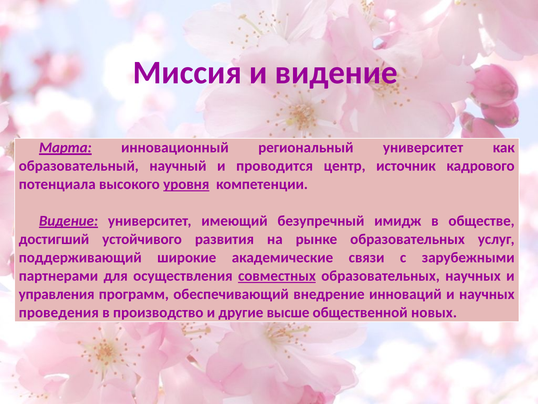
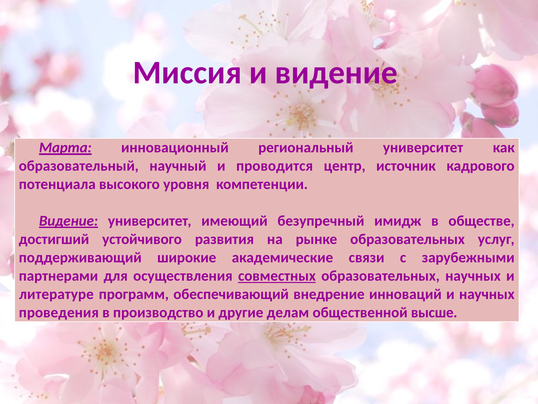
уровня underline: present -> none
управления: управления -> литературе
высше: высше -> делам
новых: новых -> высше
